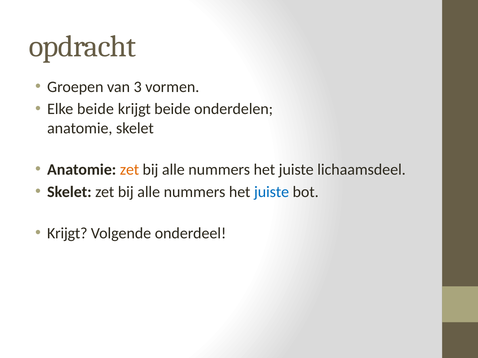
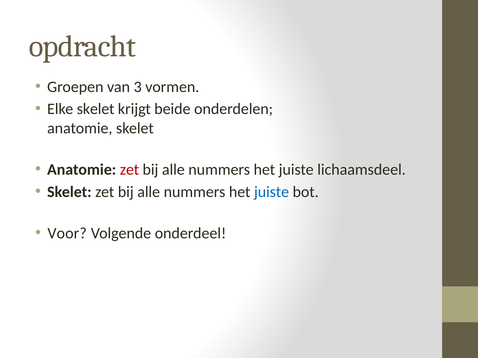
Elke beide: beide -> skelet
zet at (129, 170) colour: orange -> red
Krijgt at (67, 233): Krijgt -> Voor
